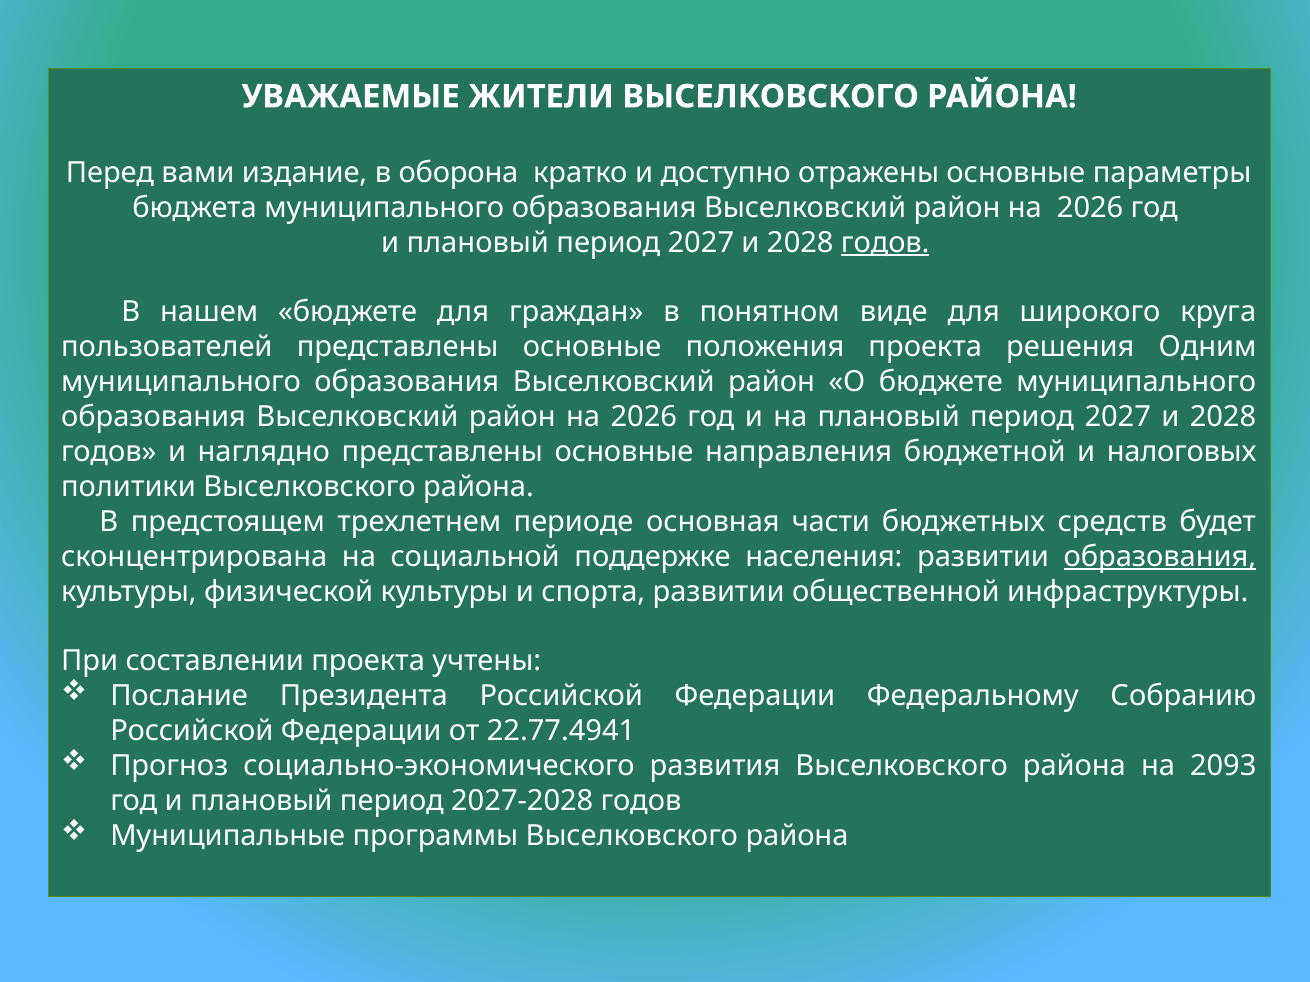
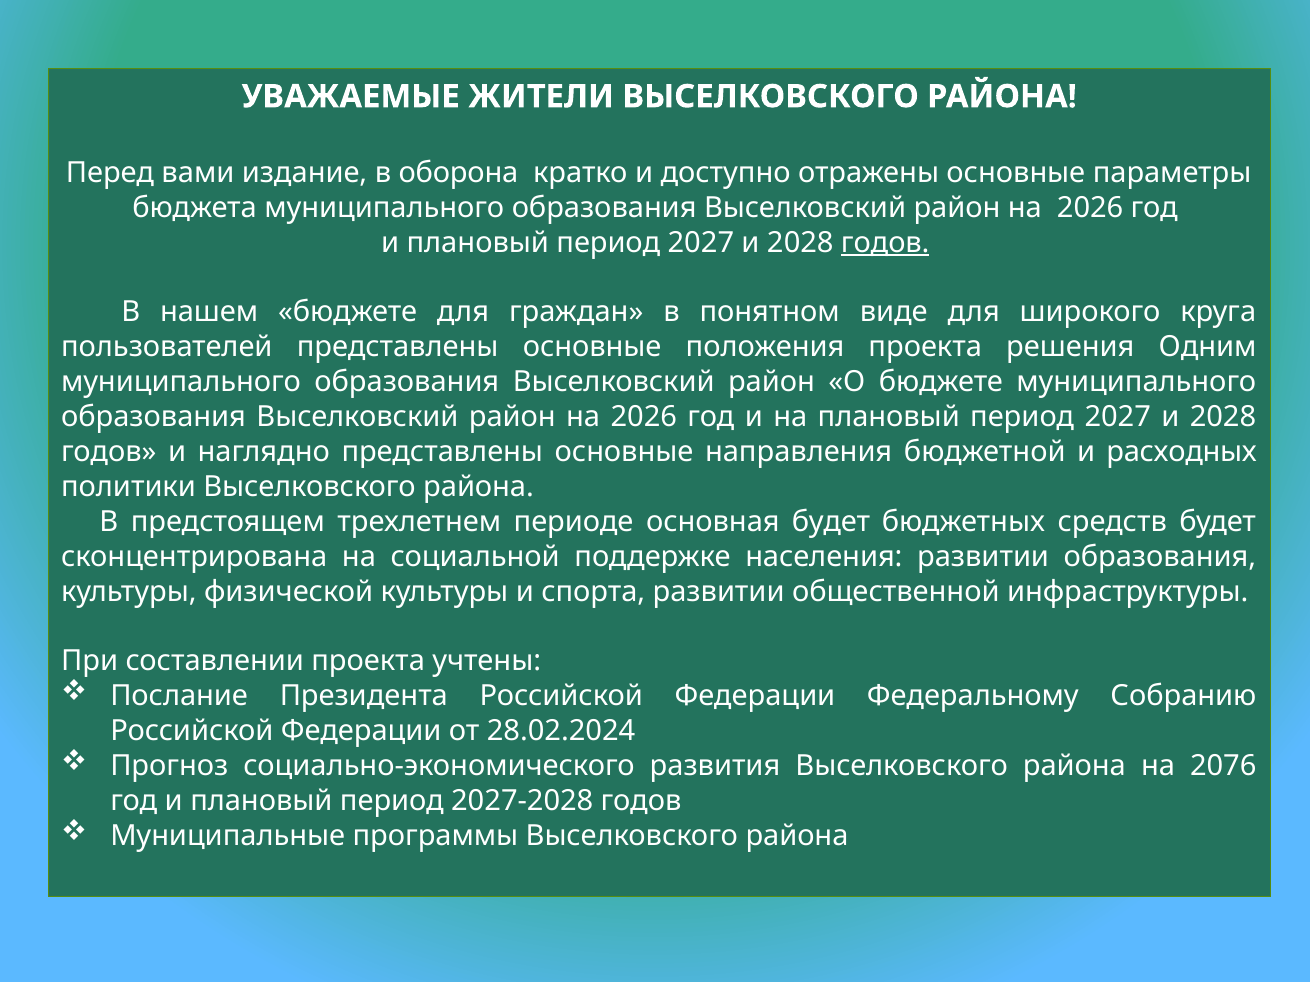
налоговых: налоговых -> расходных
основная части: части -> будет
образования at (1160, 557) underline: present -> none
22.77.4941: 22.77.4941 -> 28.02.2024
2093: 2093 -> 2076
